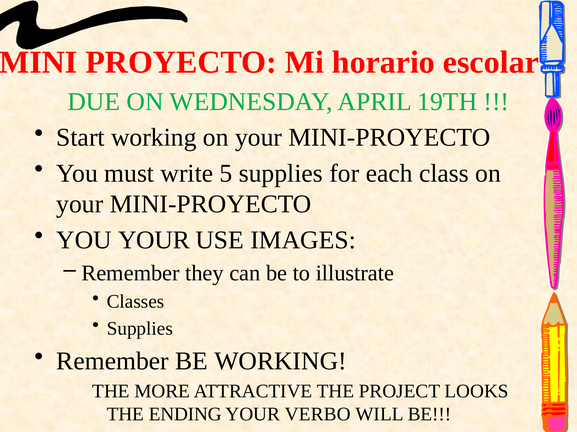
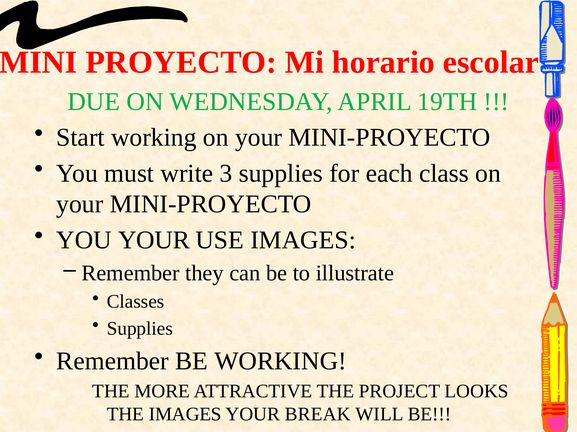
5: 5 -> 3
THE ENDING: ENDING -> IMAGES
VERBO: VERBO -> BREAK
